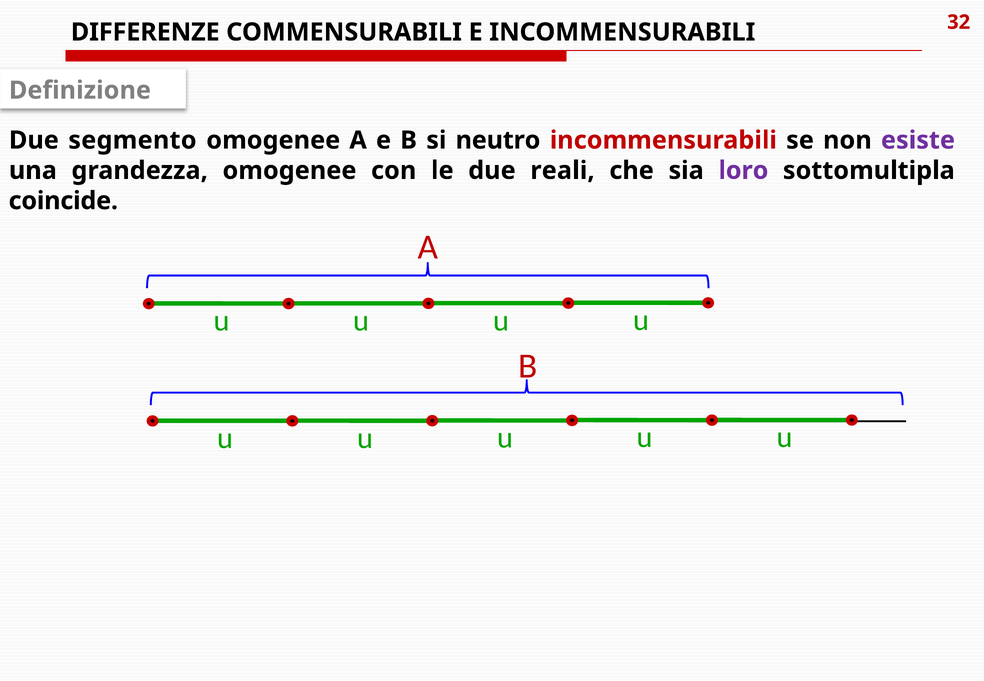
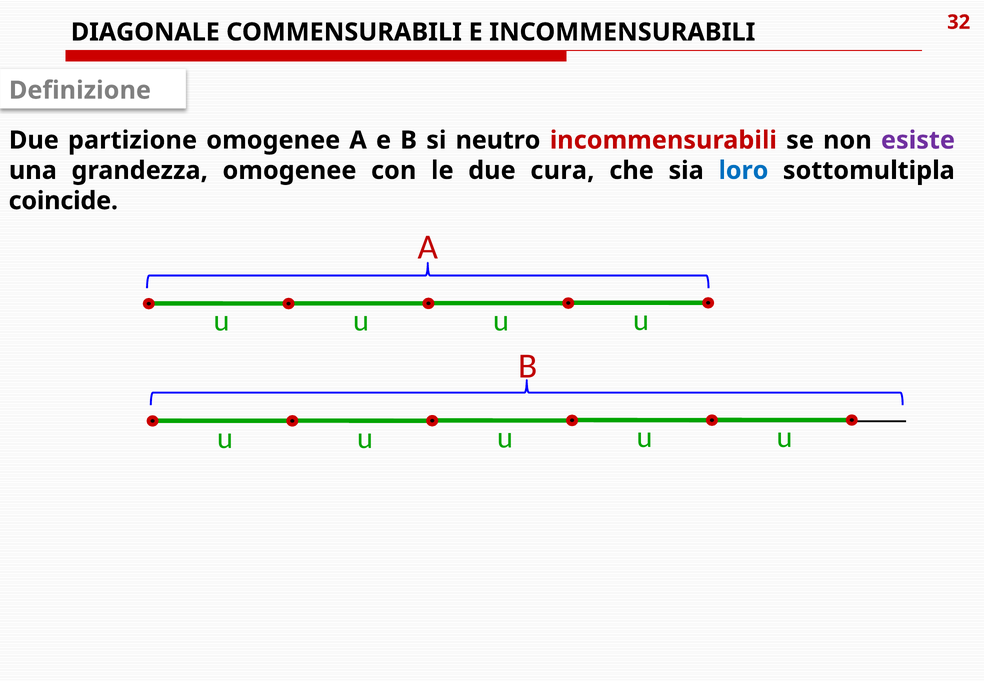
DIFFERENZE: DIFFERENZE -> DIAGONALE
segmento: segmento -> partizione
reali: reali -> cura
loro colour: purple -> blue
